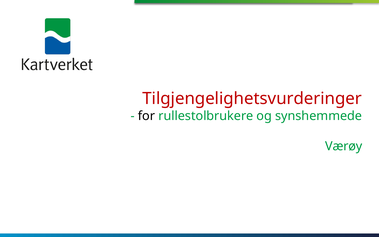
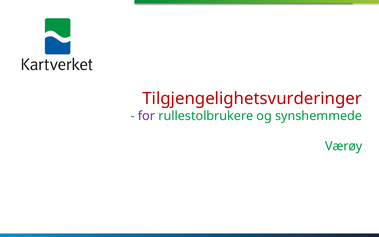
for colour: black -> purple
